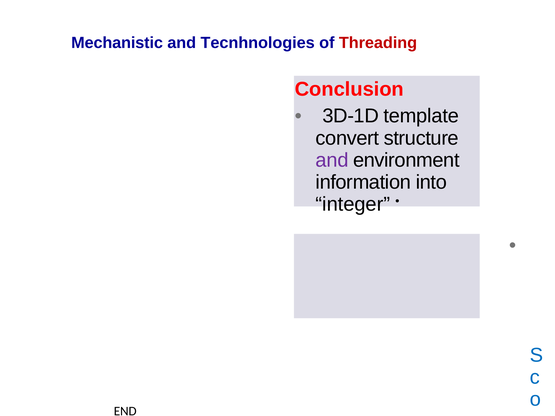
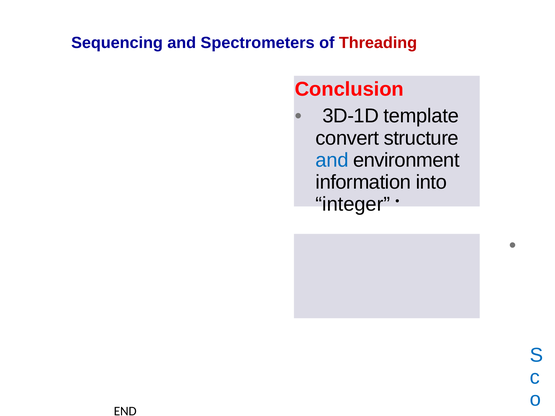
Mechanistic: Mechanistic -> Sequencing
Tecnhnologies: Tecnhnologies -> Spectrometers
and at (332, 160) colour: purple -> blue
